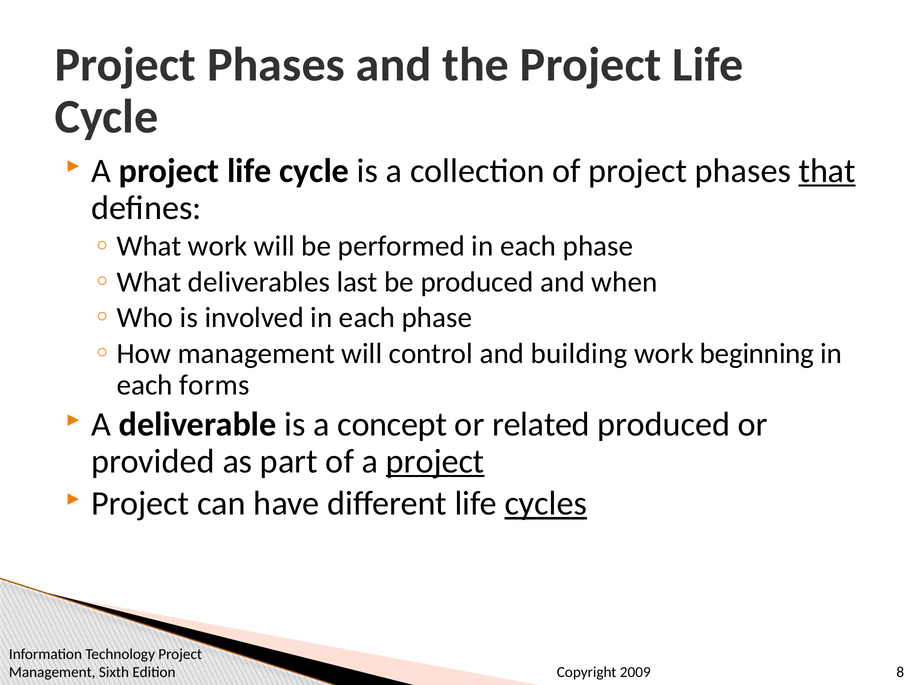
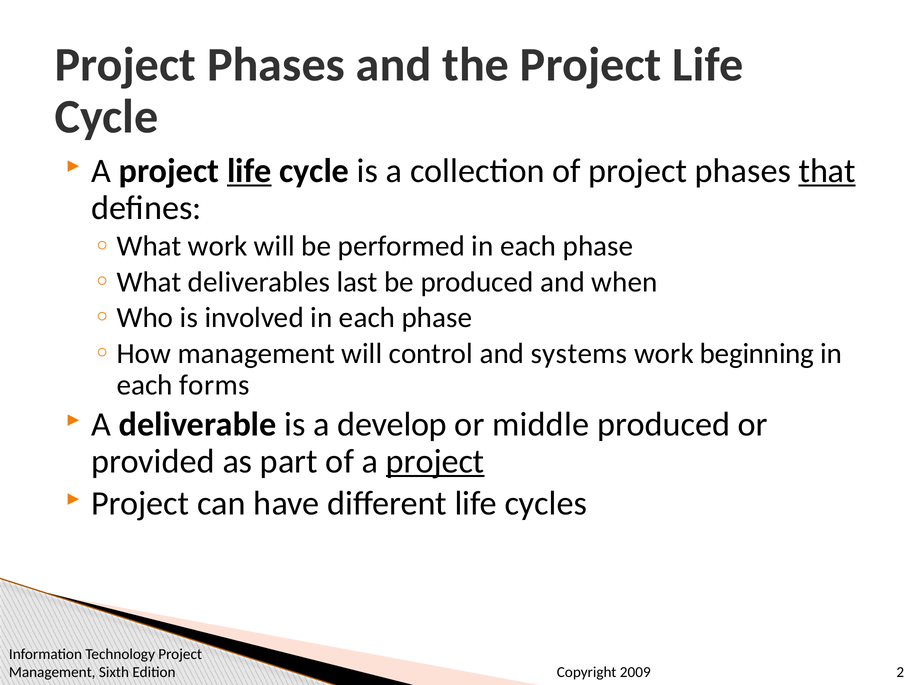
life at (249, 171) underline: none -> present
building: building -> systems
concept: concept -> develop
related: related -> middle
cycles underline: present -> none
8: 8 -> 2
